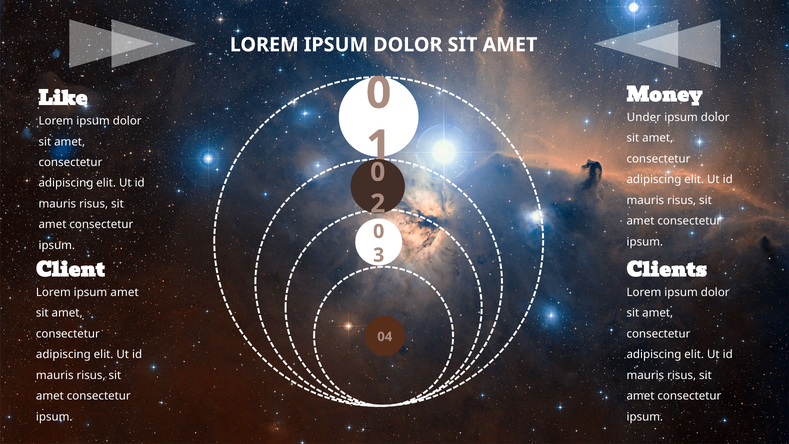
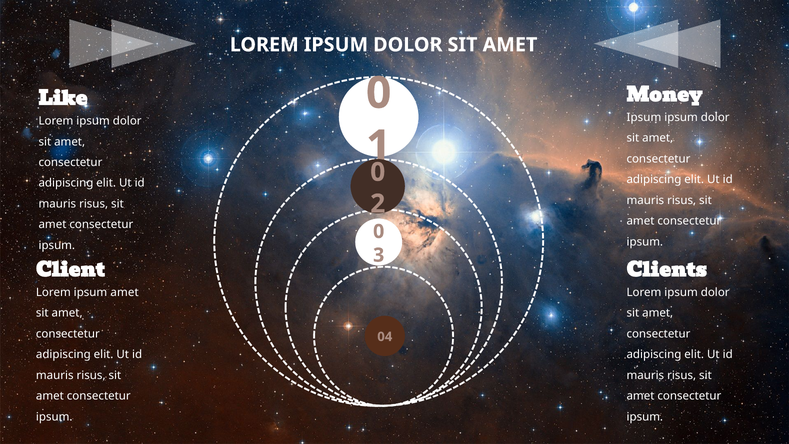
Under at (644, 117): Under -> Ipsum
